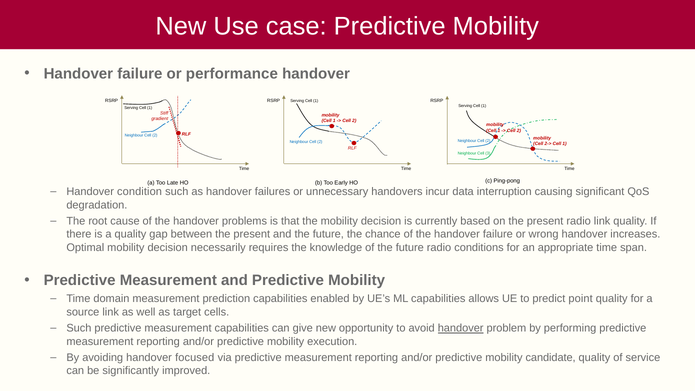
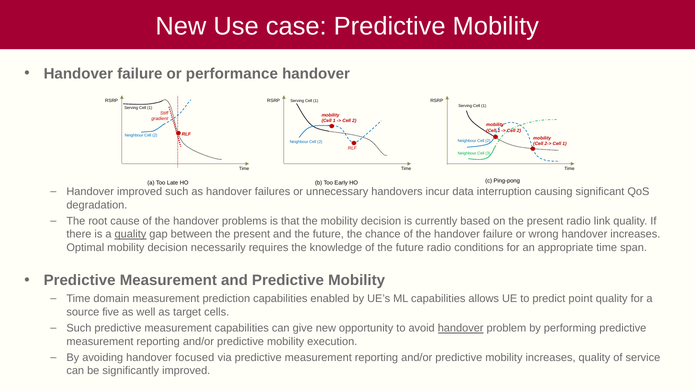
Handover condition: condition -> improved
quality at (130, 234) underline: none -> present
source link: link -> five
mobility candidate: candidate -> increases
